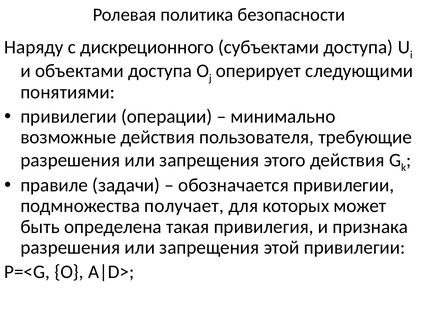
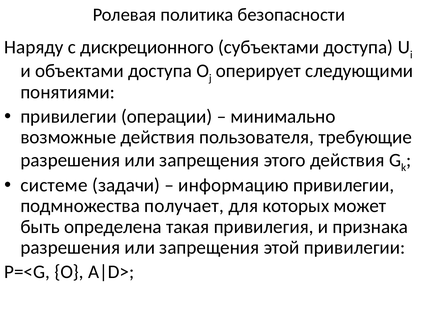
правиле: правиле -> системе
обозначается: обозначается -> информацию
